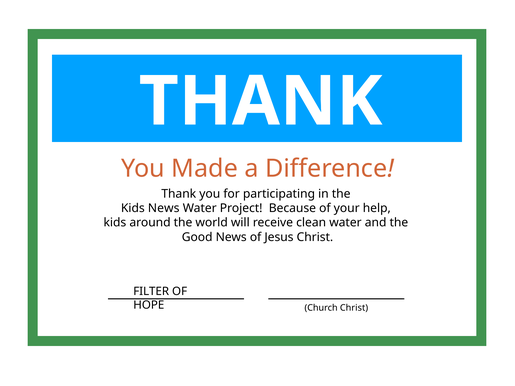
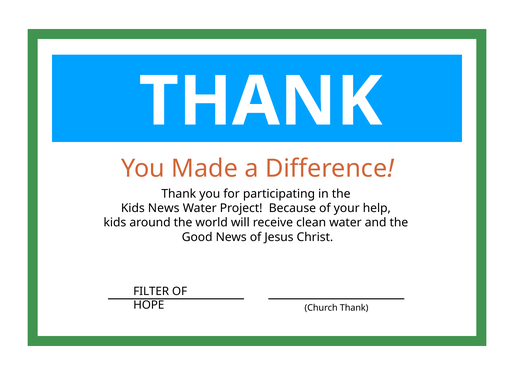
Church Christ: Christ -> Thank
